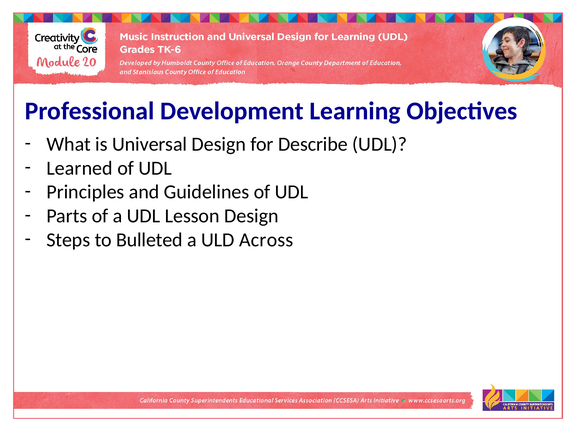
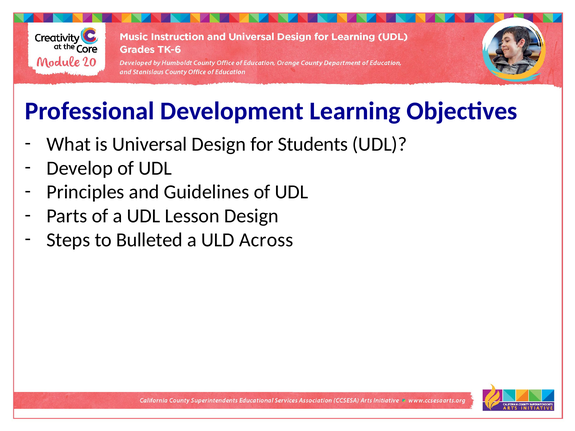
Describe: Describe -> Students
Learned: Learned -> Develop
